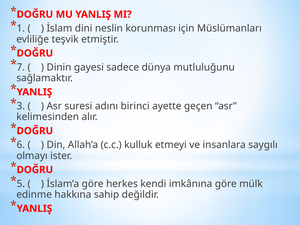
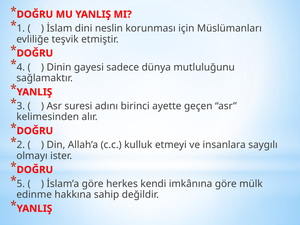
7: 7 -> 4
6: 6 -> 2
